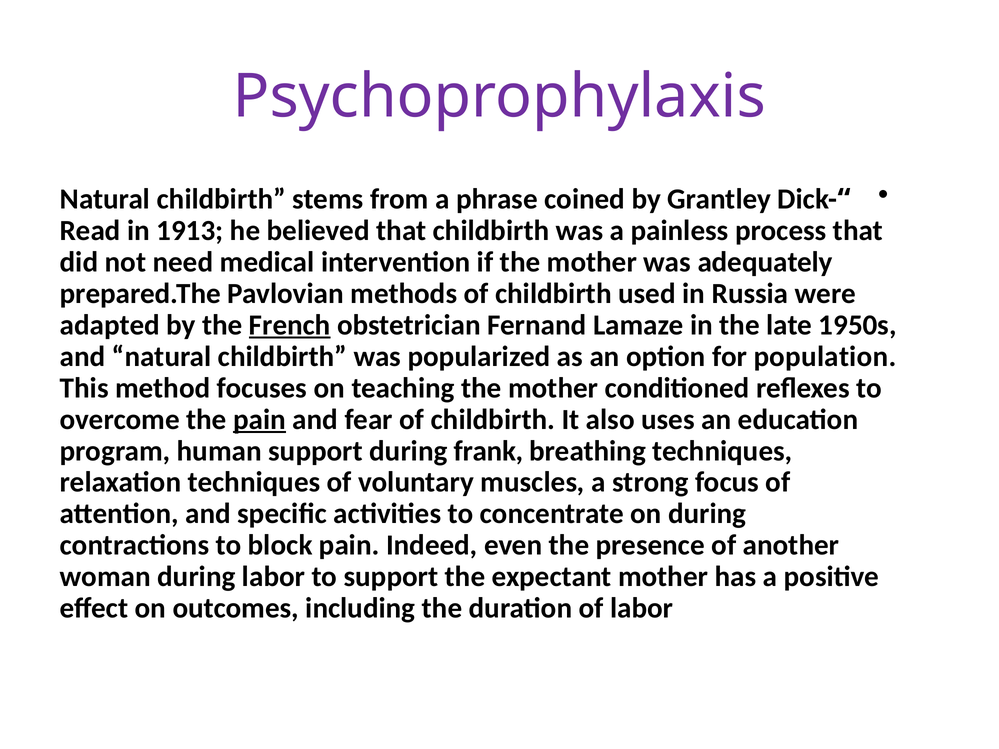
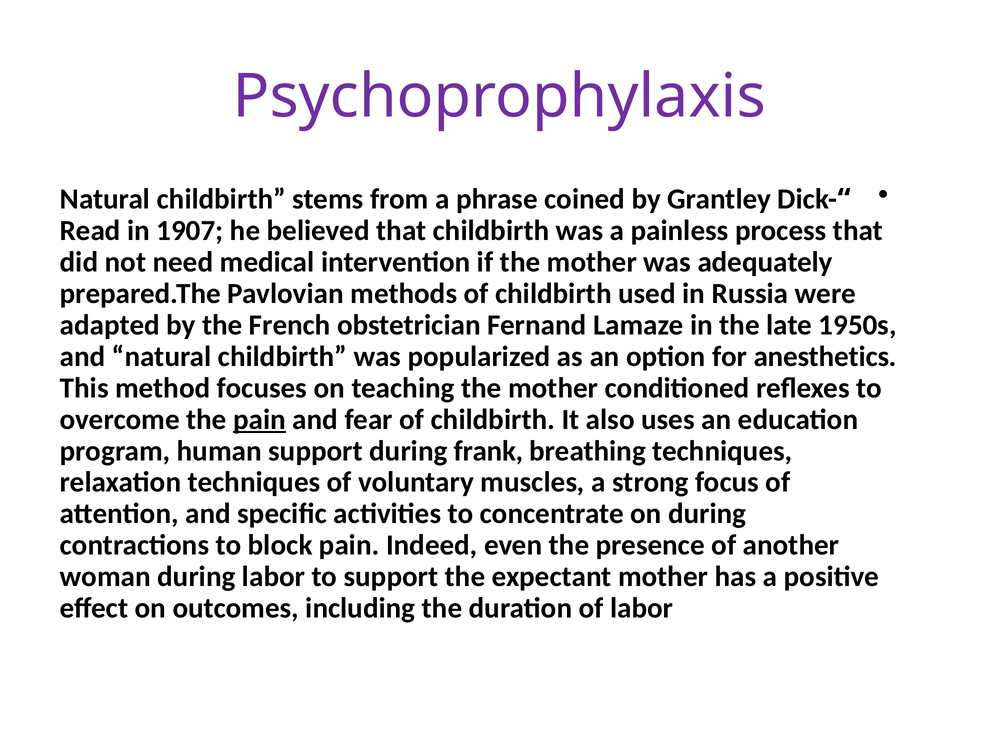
1913: 1913 -> 1907
French underline: present -> none
population: population -> anesthetics
